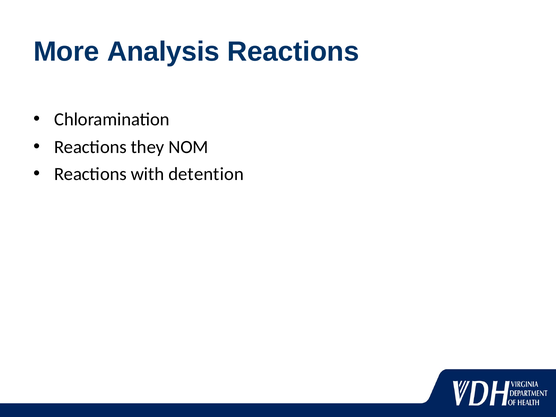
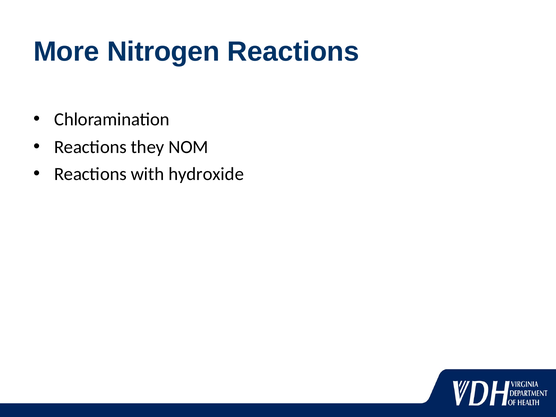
Analysis: Analysis -> Nitrogen
detention: detention -> hydroxide
